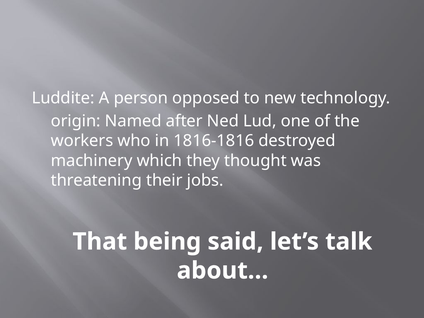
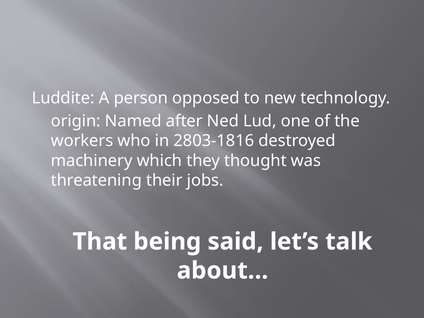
1816-1816: 1816-1816 -> 2803-1816
